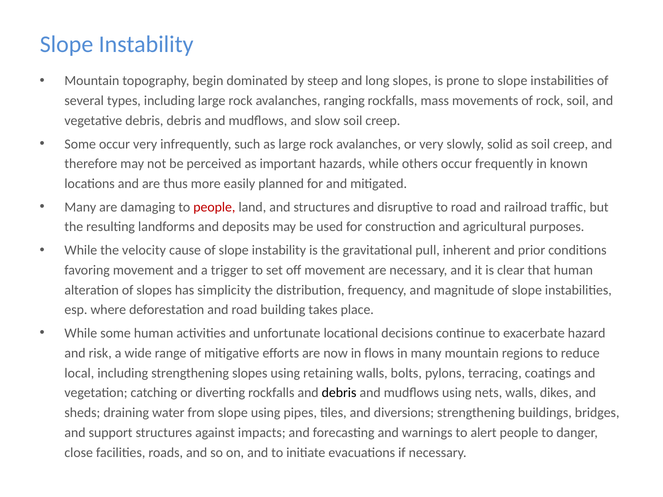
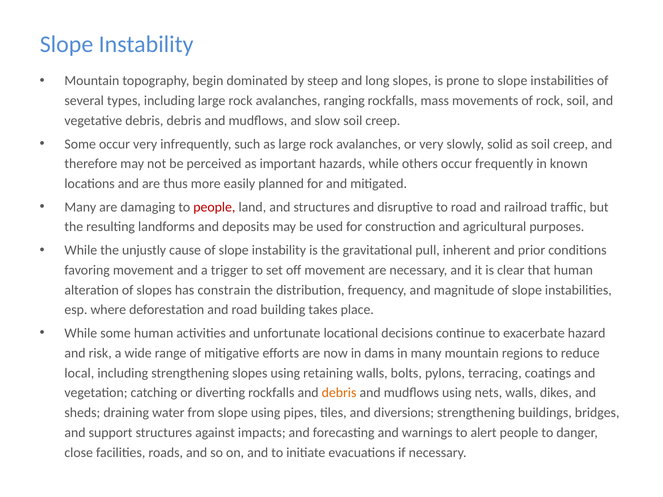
velocity: velocity -> unjustly
simplicity: simplicity -> constrain
flows: flows -> dams
debris at (339, 393) colour: black -> orange
